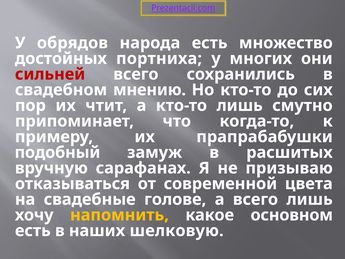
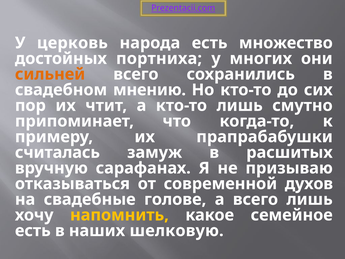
обрядов: обрядов -> церковь
сильней colour: red -> orange
подобный: подобный -> считалась
цвета: цвета -> духов
основном: основном -> семейное
